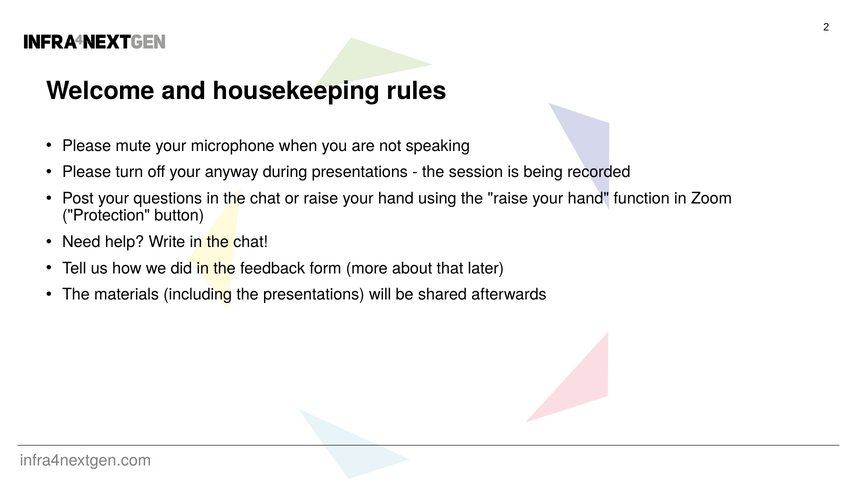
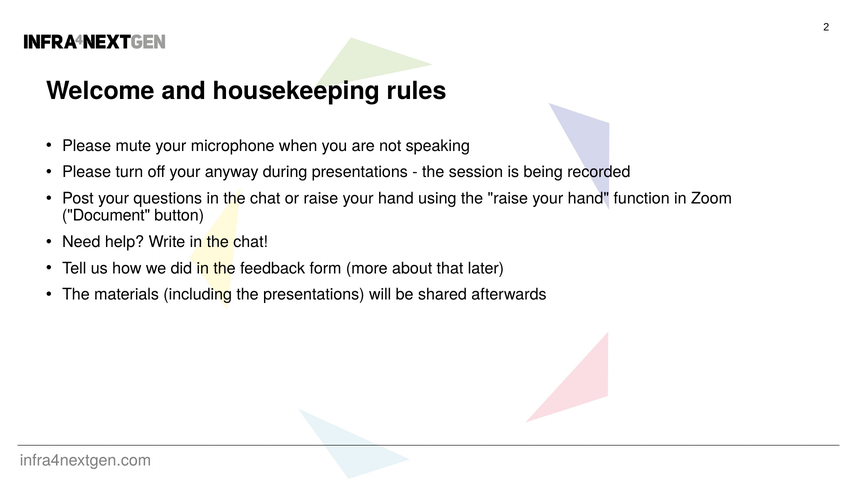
Protection: Protection -> Document
